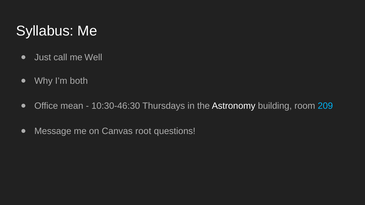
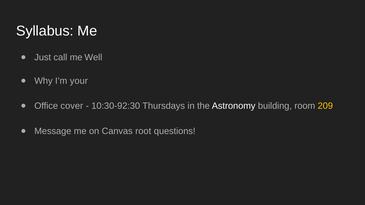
both: both -> your
mean: mean -> cover
10:30-46:30: 10:30-46:30 -> 10:30-92:30
209 colour: light blue -> yellow
